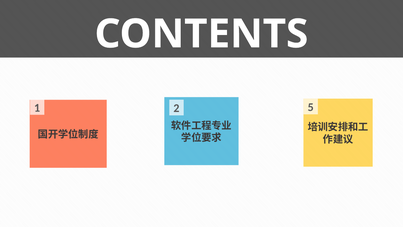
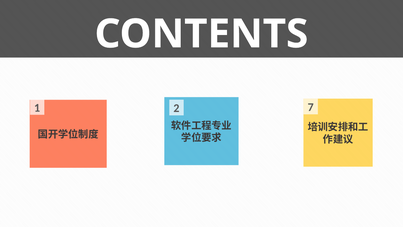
5: 5 -> 7
